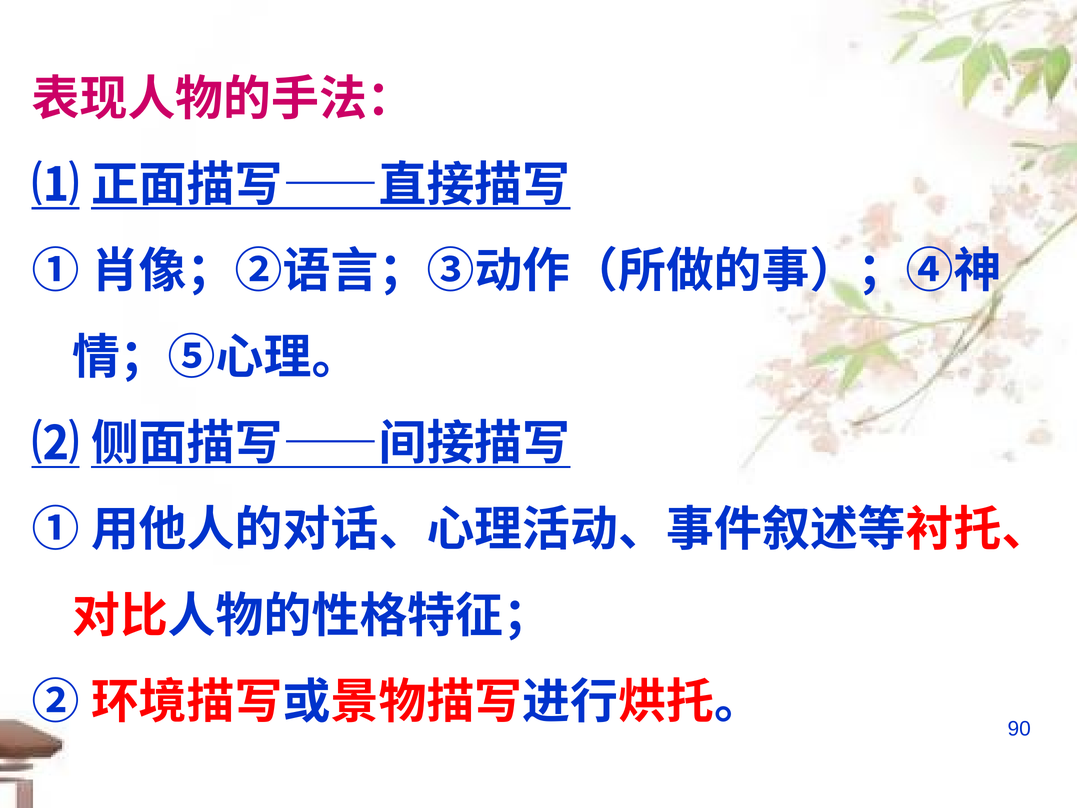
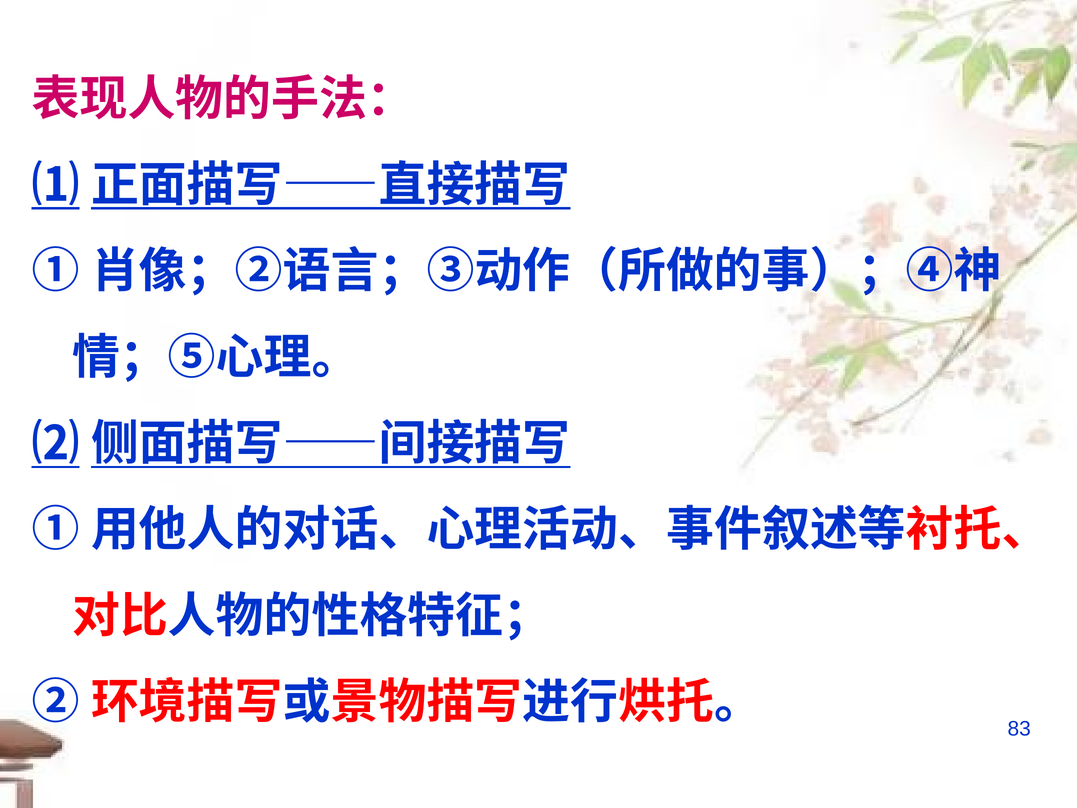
90: 90 -> 83
